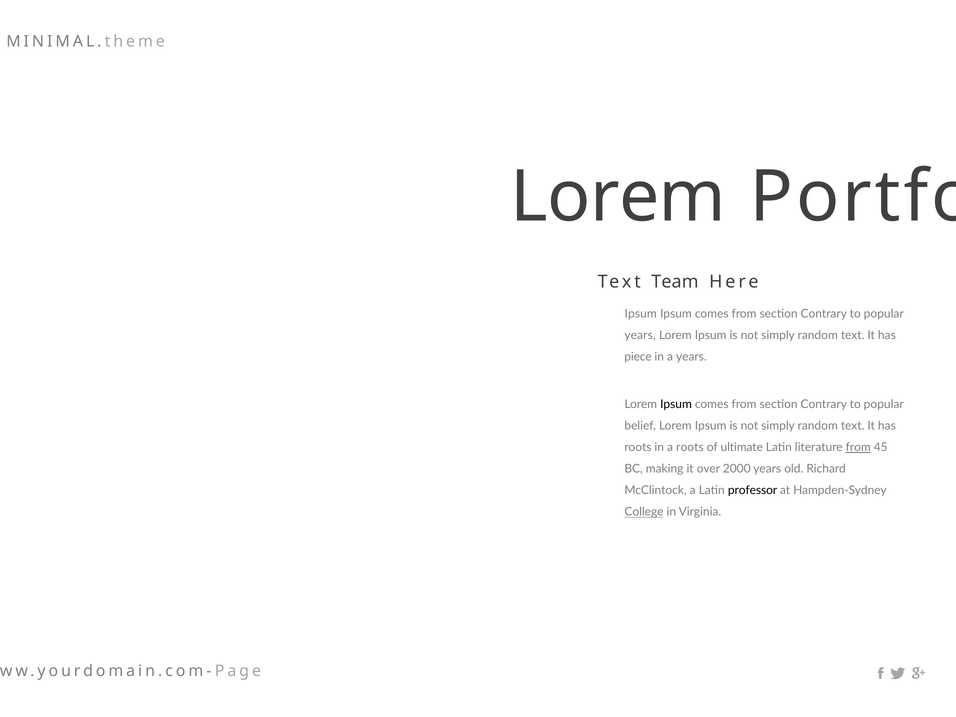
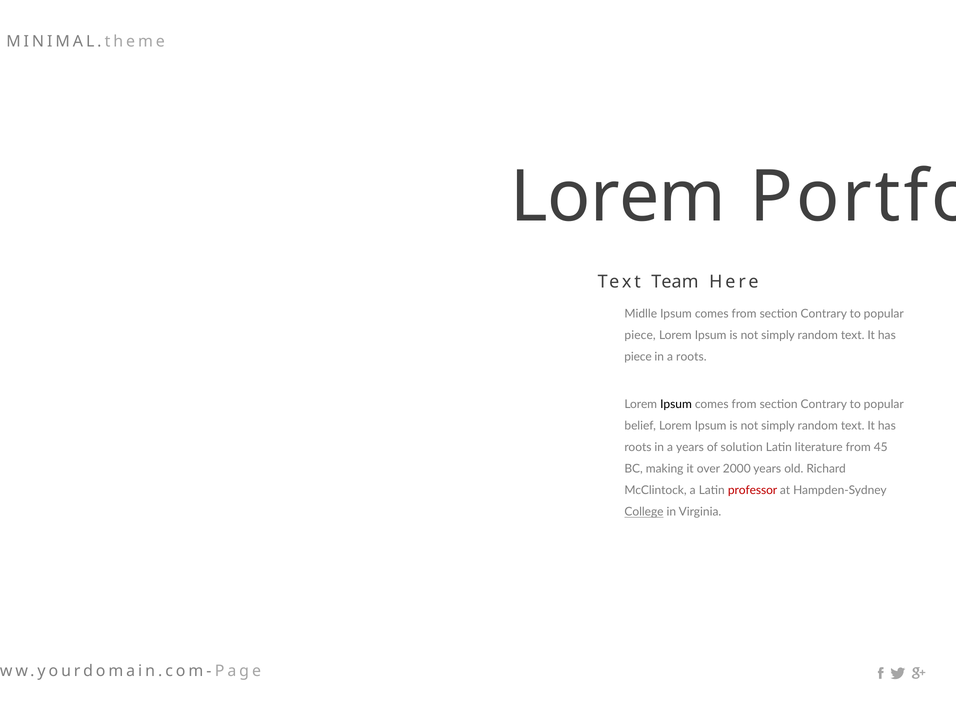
Ipsum at (641, 314): Ipsum -> Midlle
years at (640, 335): years -> piece
a years: years -> roots
a roots: roots -> years
ultimate: ultimate -> solution
from at (858, 447) underline: present -> none
professor colour: black -> red
